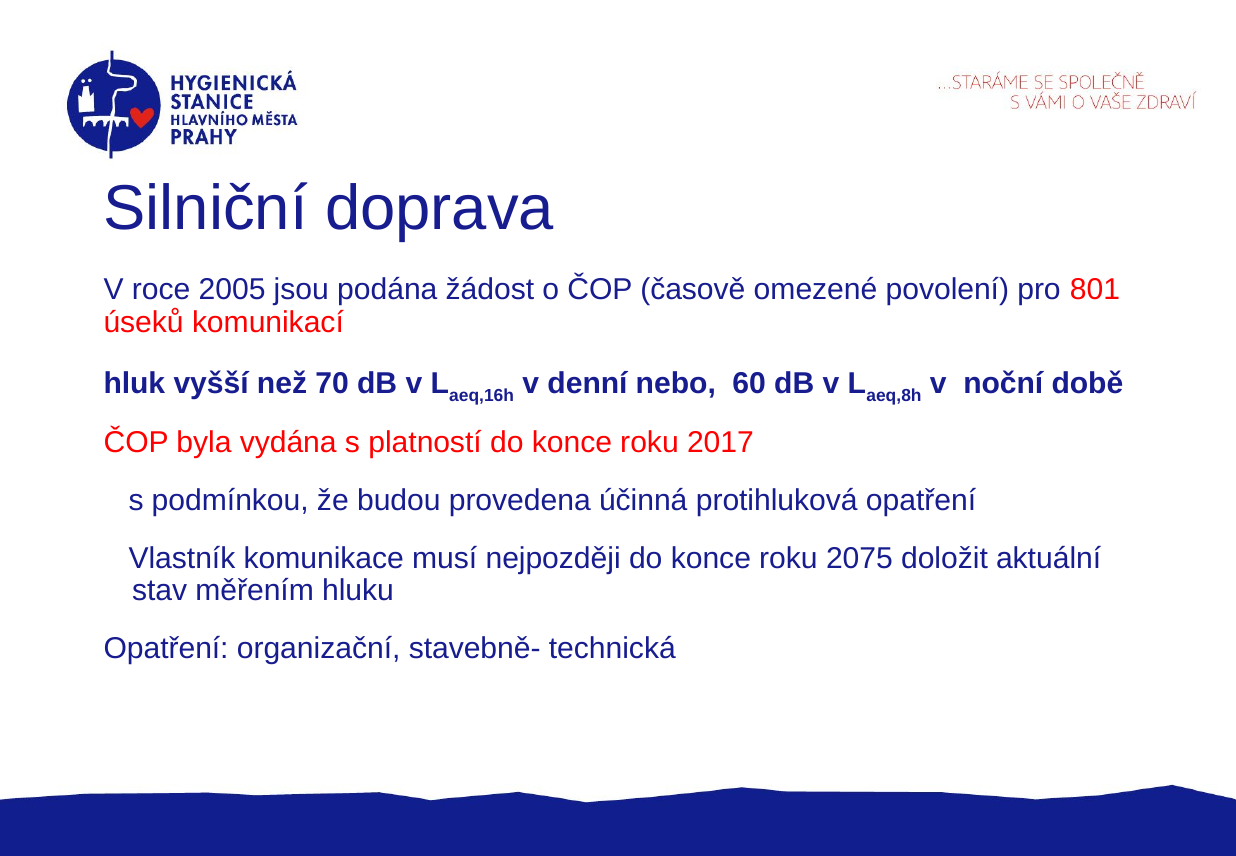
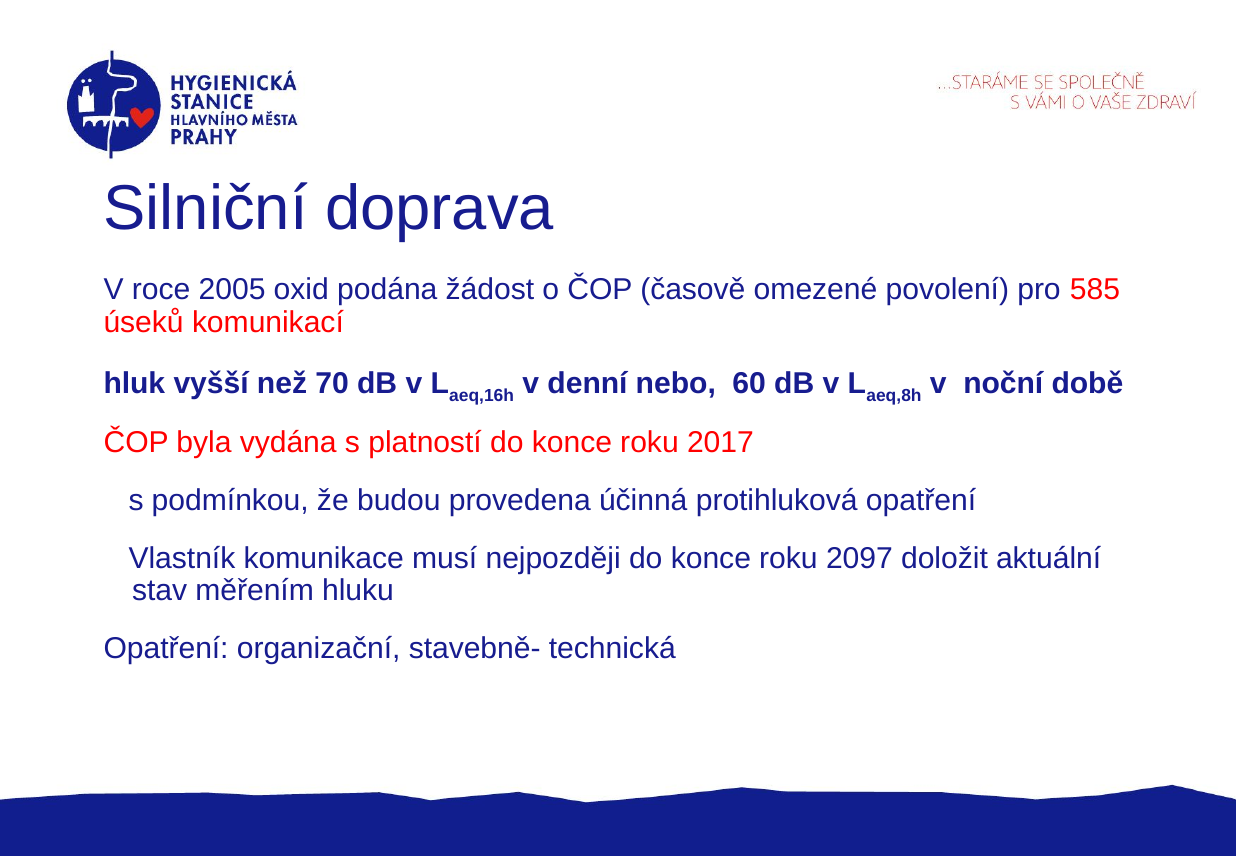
jsou: jsou -> oxid
801: 801 -> 585
2075: 2075 -> 2097
